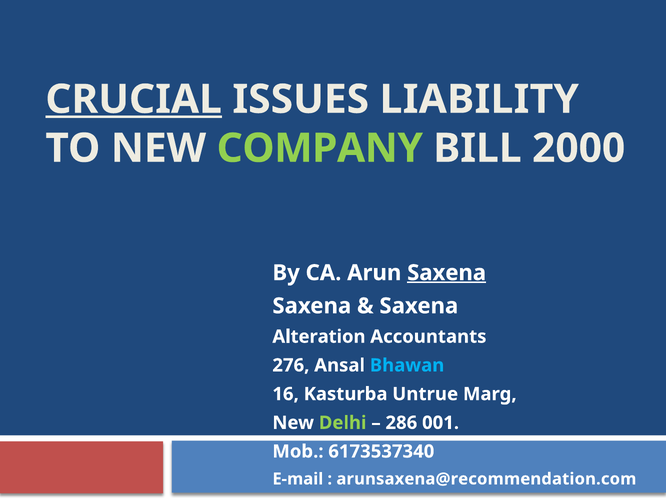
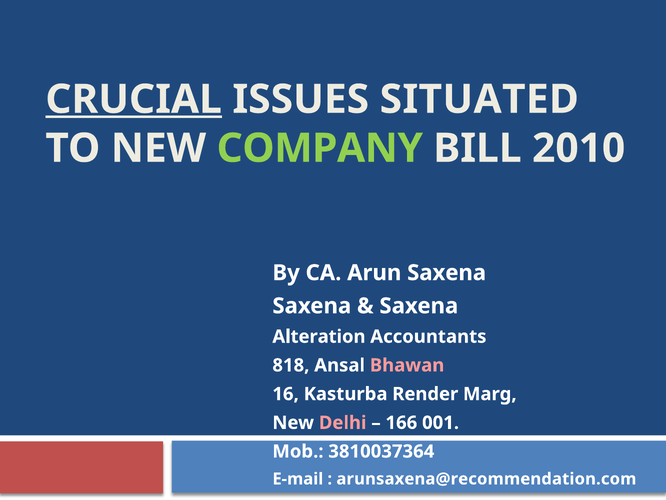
LIABILITY: LIABILITY -> SITUATED
2000: 2000 -> 2010
Saxena at (447, 273) underline: present -> none
276: 276 -> 818
Bhawan colour: light blue -> pink
Untrue: Untrue -> Render
Delhi colour: light green -> pink
286: 286 -> 166
6173537340: 6173537340 -> 3810037364
